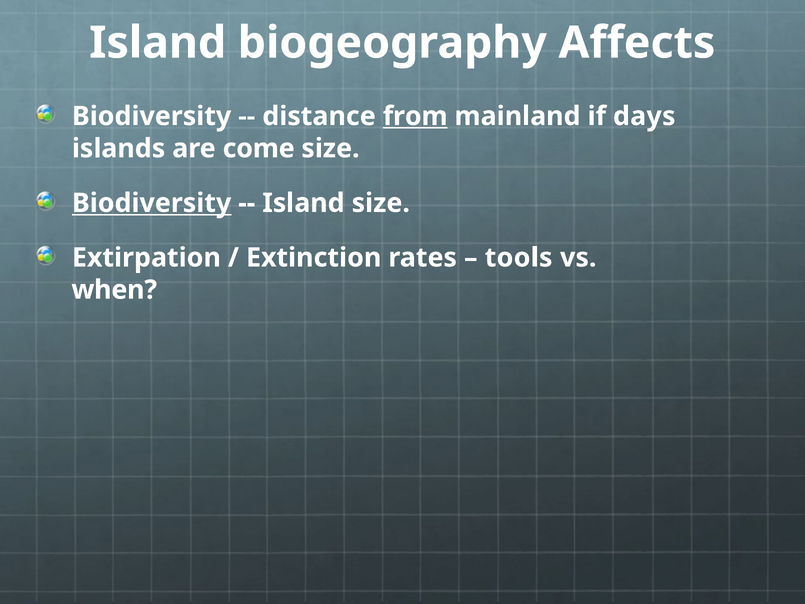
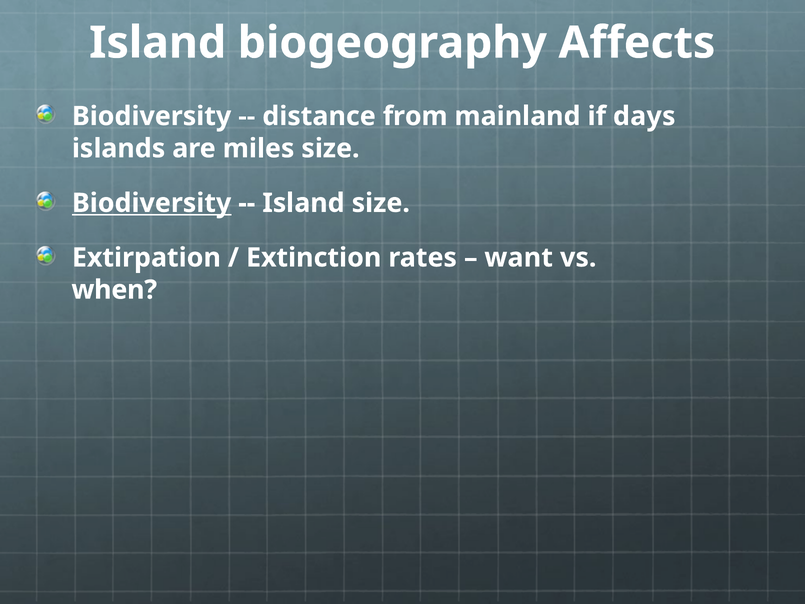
from underline: present -> none
come: come -> miles
tools: tools -> want
